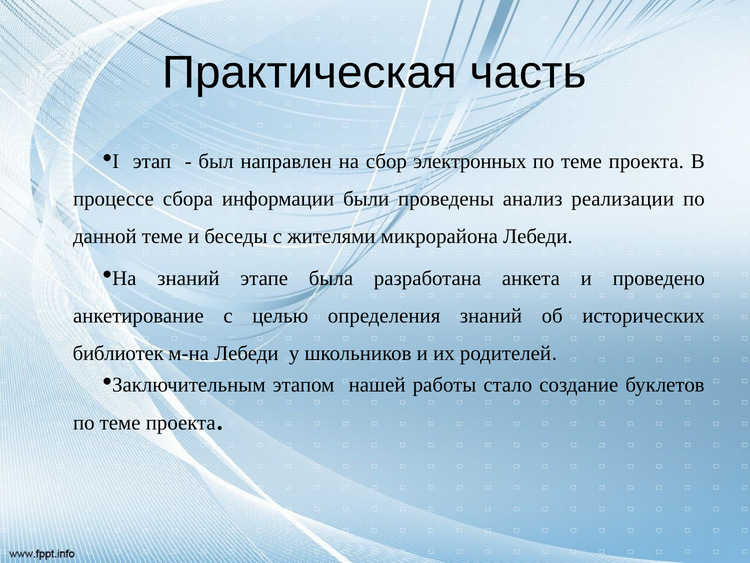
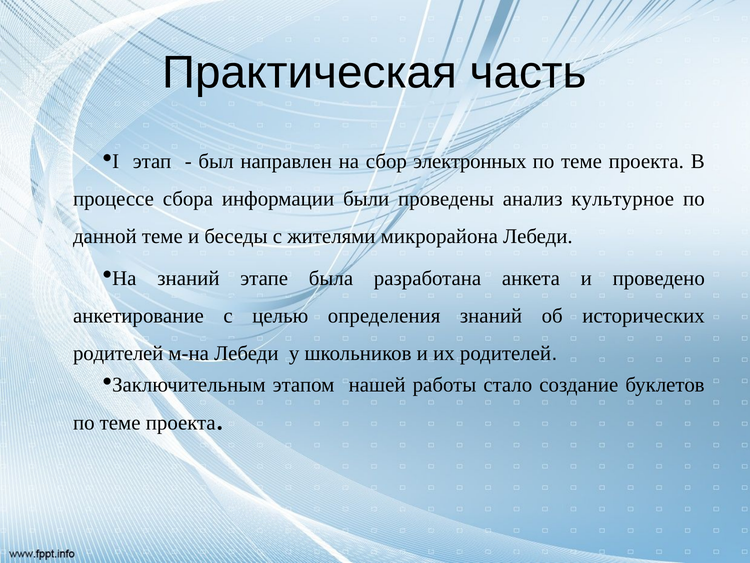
реализации: реализации -> культурное
библиотек at (118, 353): библиотек -> родителей
